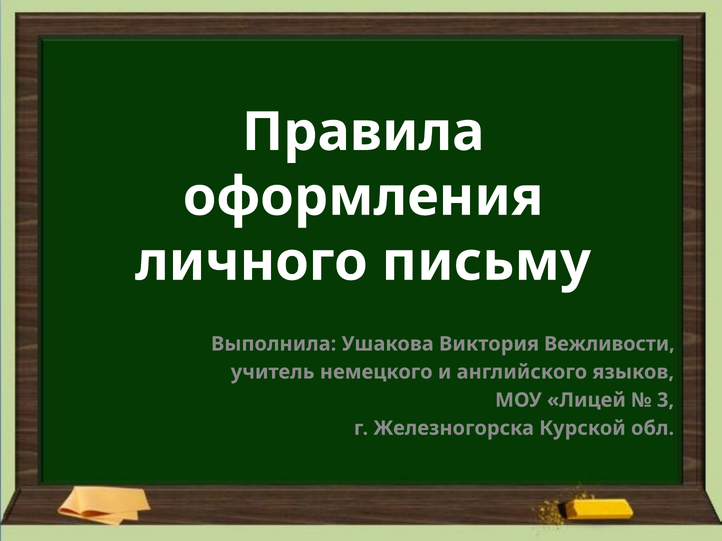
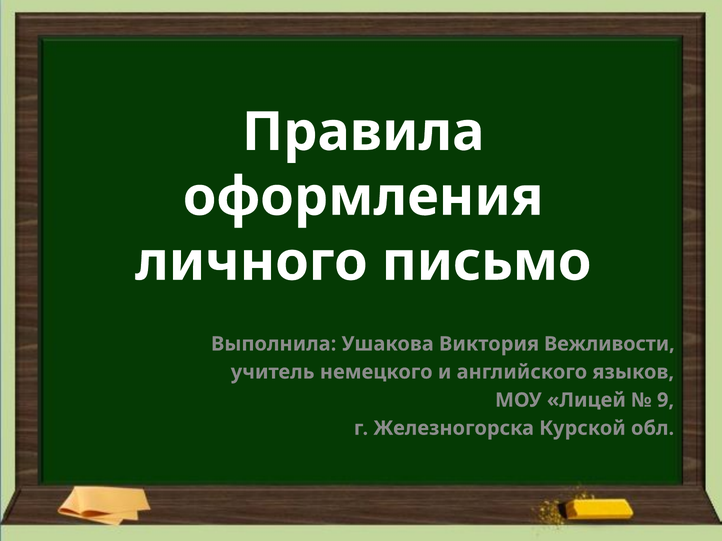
письму: письму -> письмо
3: 3 -> 9
